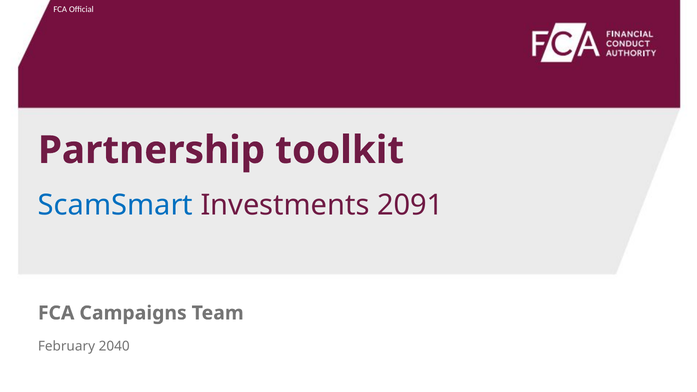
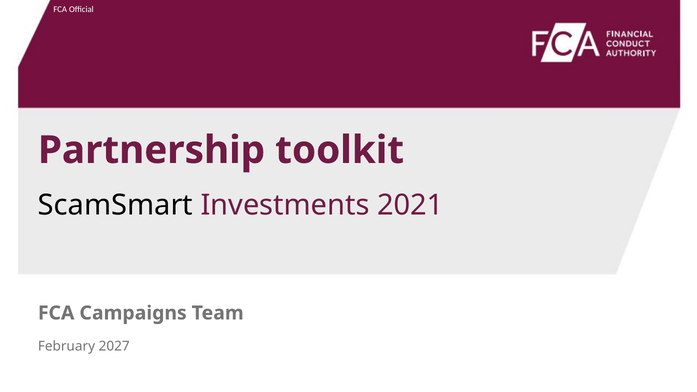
ScamSmart colour: blue -> black
2091: 2091 -> 2021
2040: 2040 -> 2027
